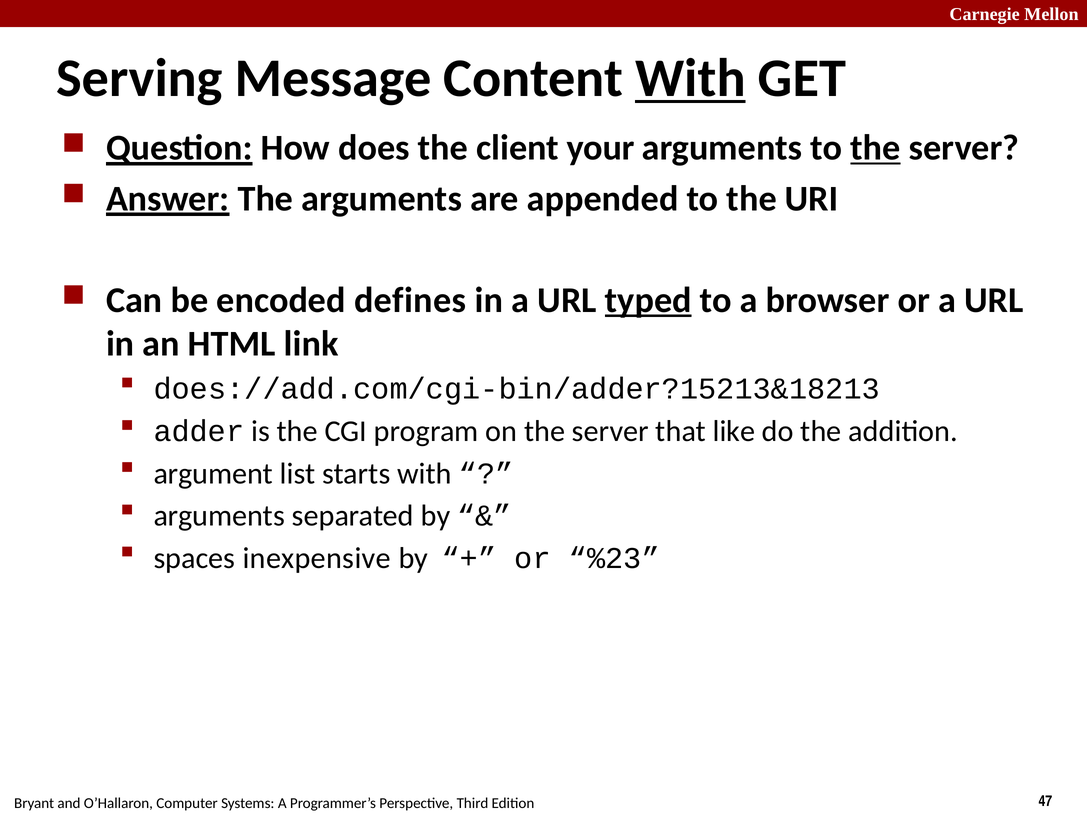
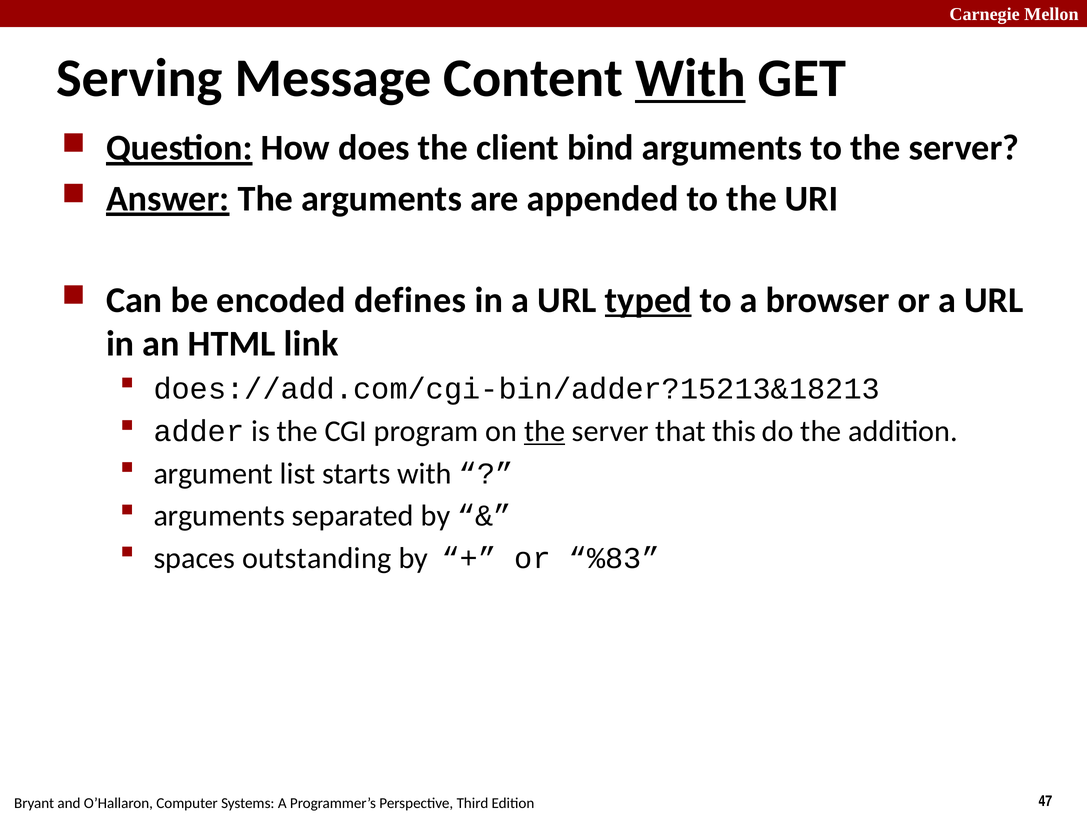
your: your -> bind
the at (875, 148) underline: present -> none
the at (545, 431) underline: none -> present
like: like -> this
inexpensive: inexpensive -> outstanding
%23: %23 -> %83
